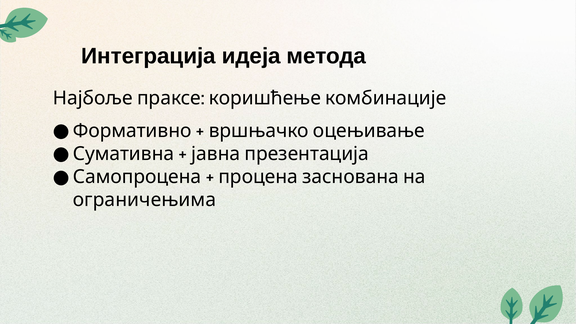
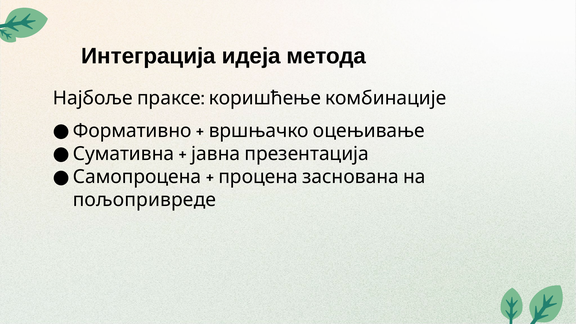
ограничењима: ограничењима -> пољопривреде
